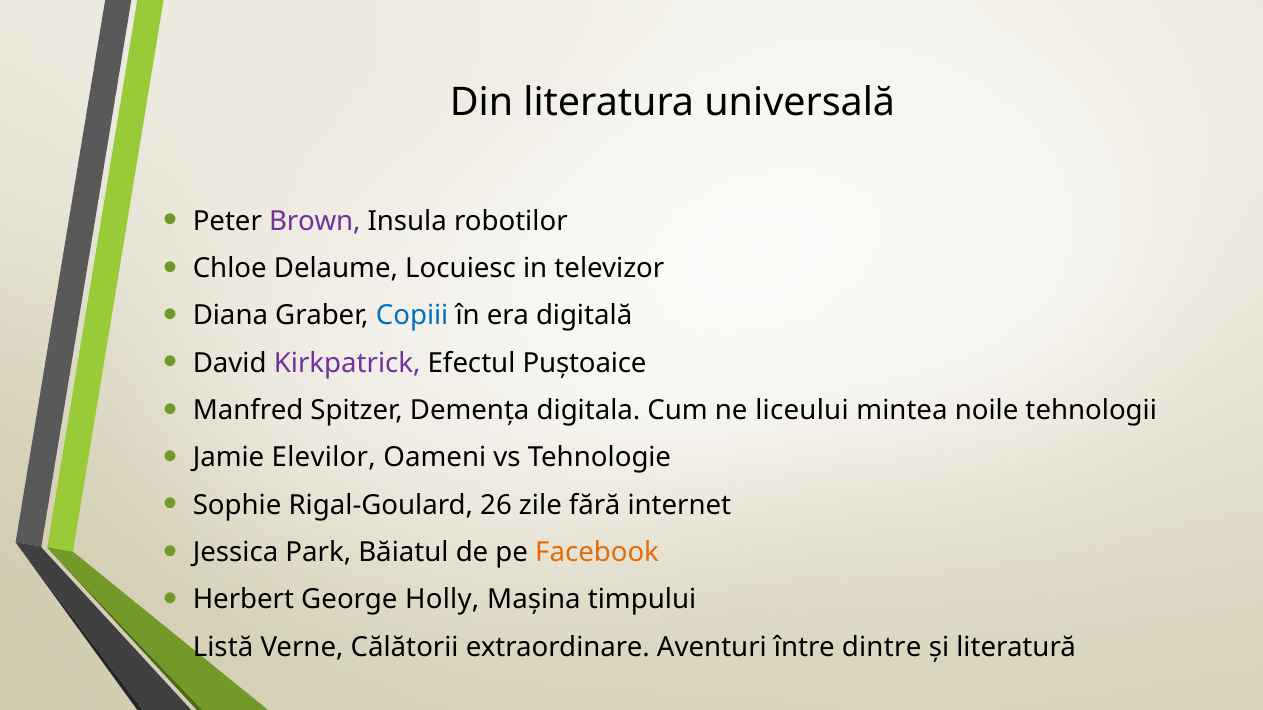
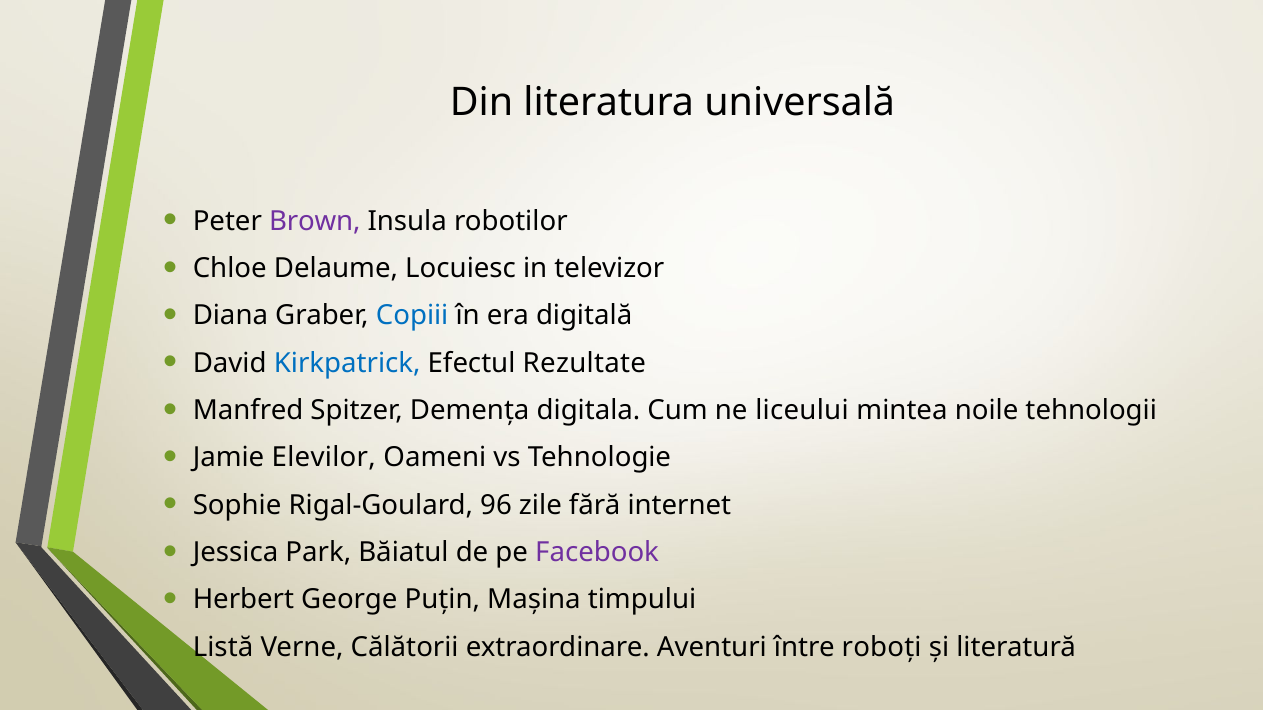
Kirkpatrick colour: purple -> blue
Puștoaice: Puștoaice -> Rezultate
26: 26 -> 96
Facebook colour: orange -> purple
Holly: Holly -> Puțin
dintre: dintre -> roboți
